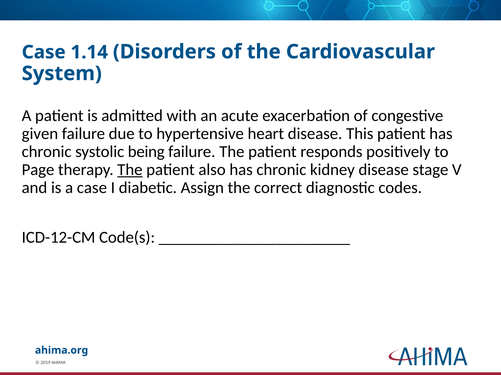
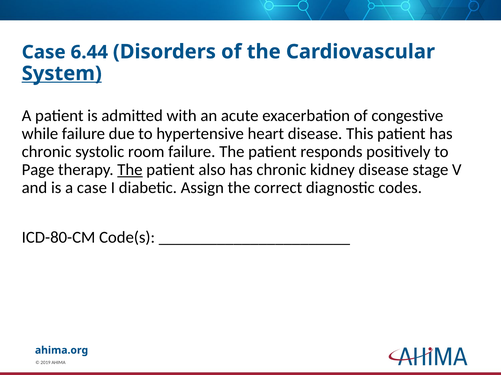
1.14: 1.14 -> 6.44
System underline: none -> present
given: given -> while
being: being -> room
ICD-12-CM: ICD-12-CM -> ICD-80-CM
